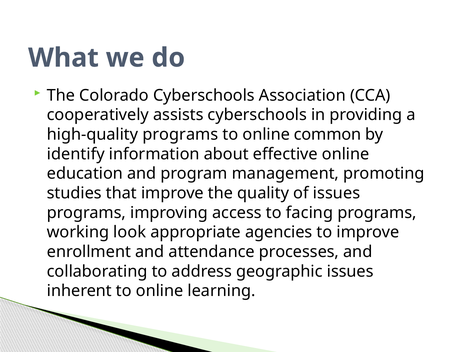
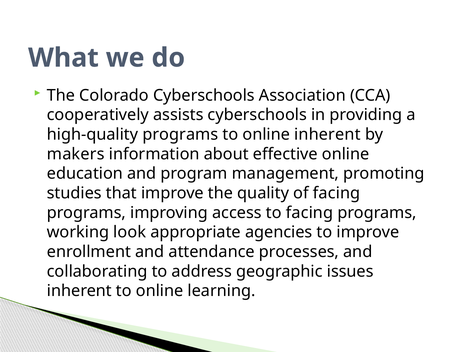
online common: common -> inherent
identify: identify -> makers
of issues: issues -> facing
